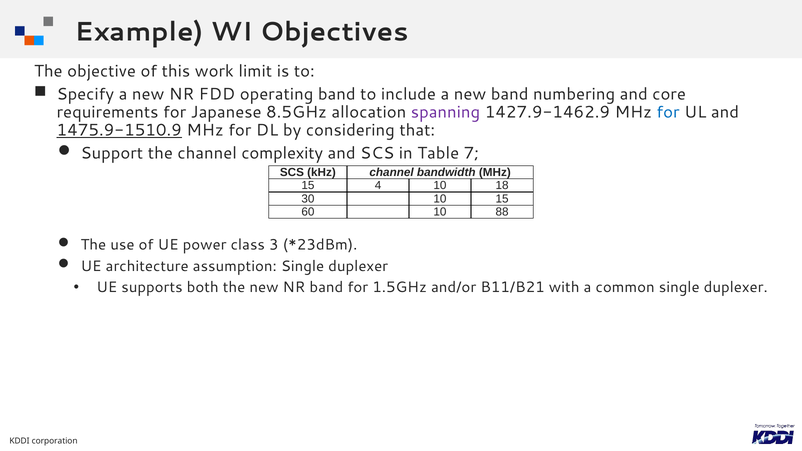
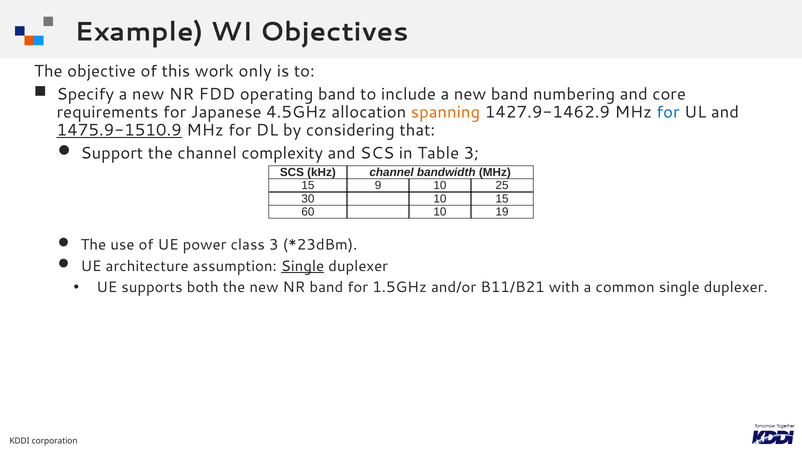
limit: limit -> only
8.5GHz: 8.5GHz -> 4.5GHz
spanning colour: purple -> orange
Table 7: 7 -> 3
4: 4 -> 9
18: 18 -> 25
88: 88 -> 19
Single at (303, 266) underline: none -> present
